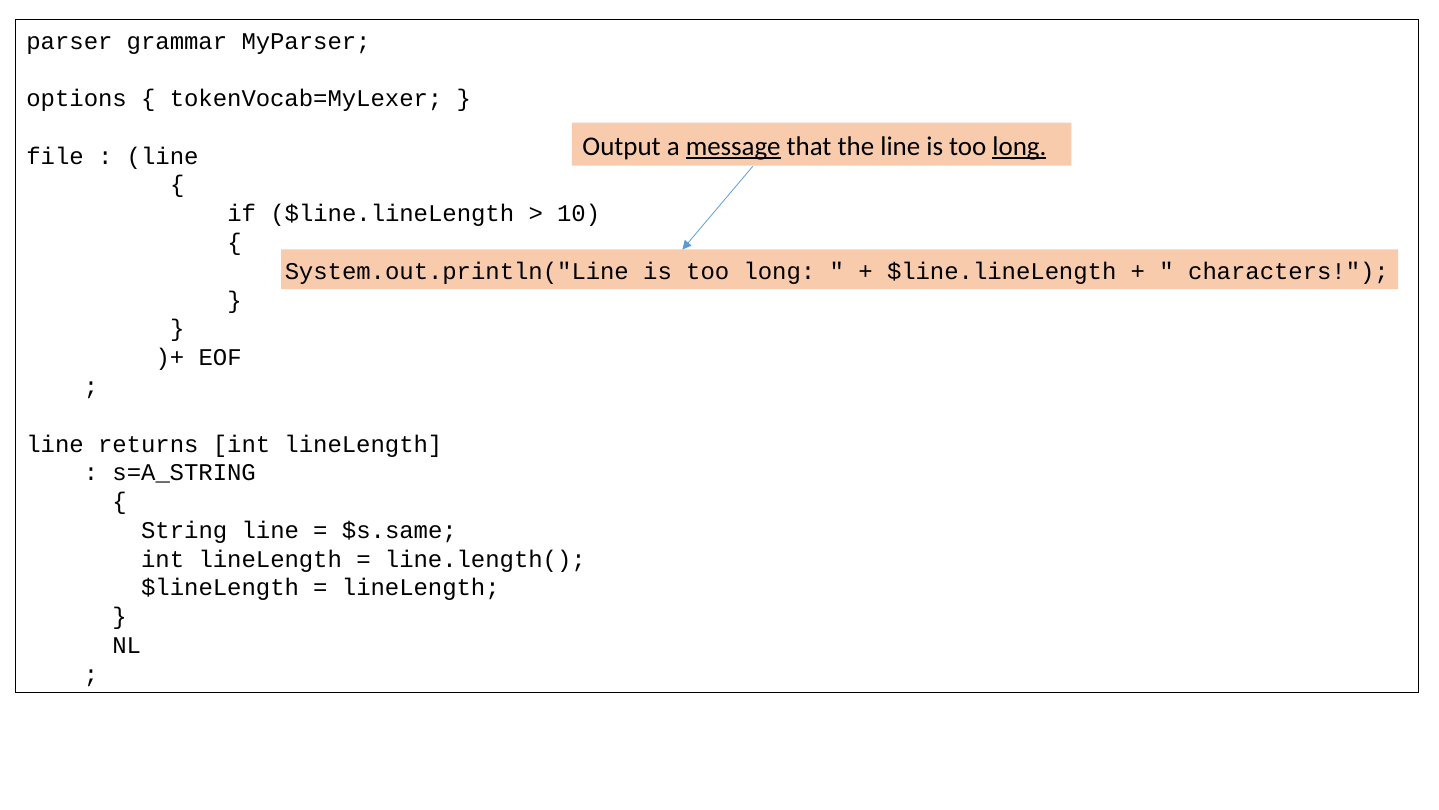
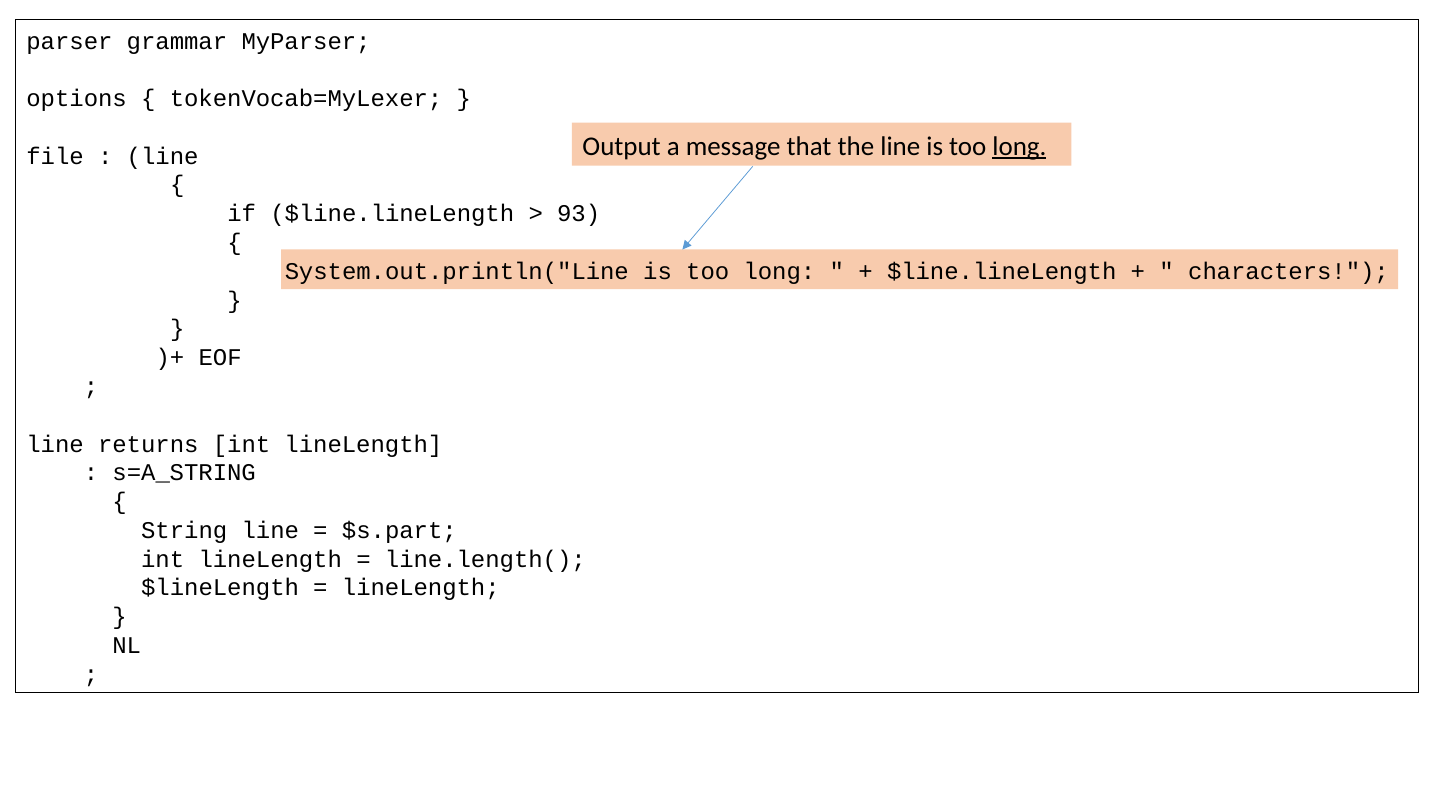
message underline: present -> none
10: 10 -> 93
$s.same: $s.same -> $s.part
